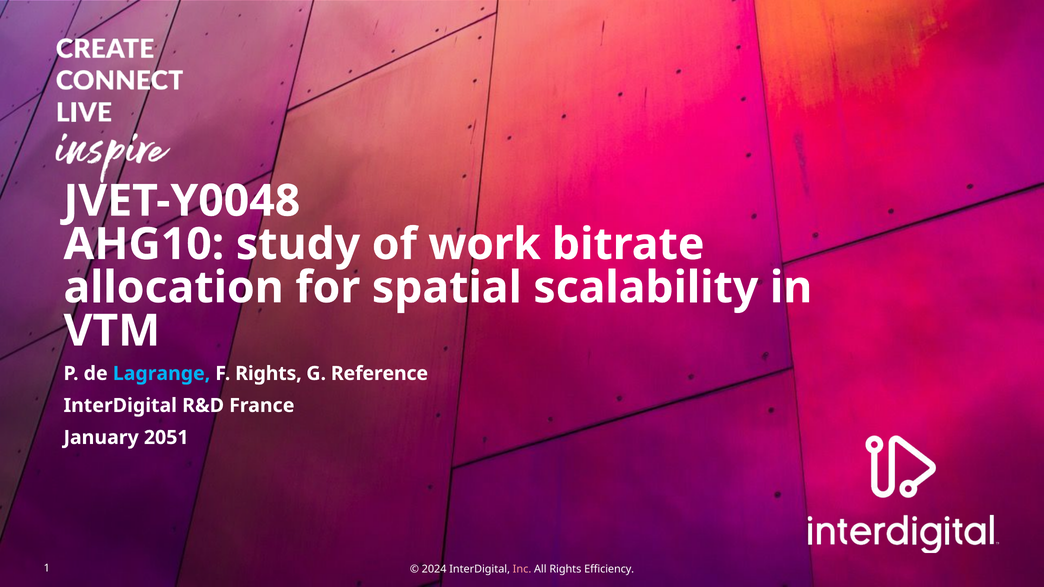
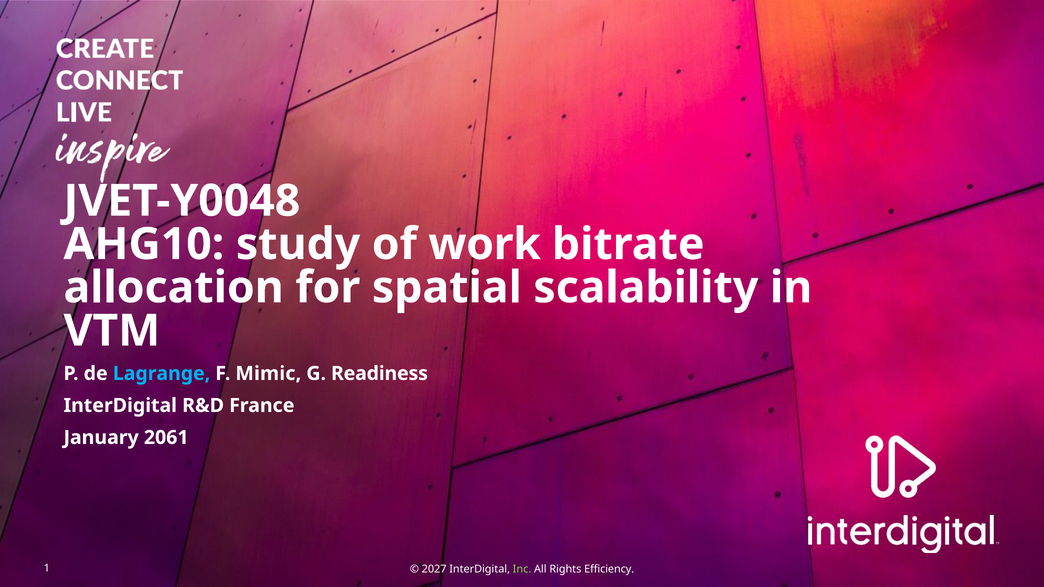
F Rights: Rights -> Mimic
Reference: Reference -> Readiness
2051: 2051 -> 2061
2024: 2024 -> 2027
Inc colour: pink -> light green
